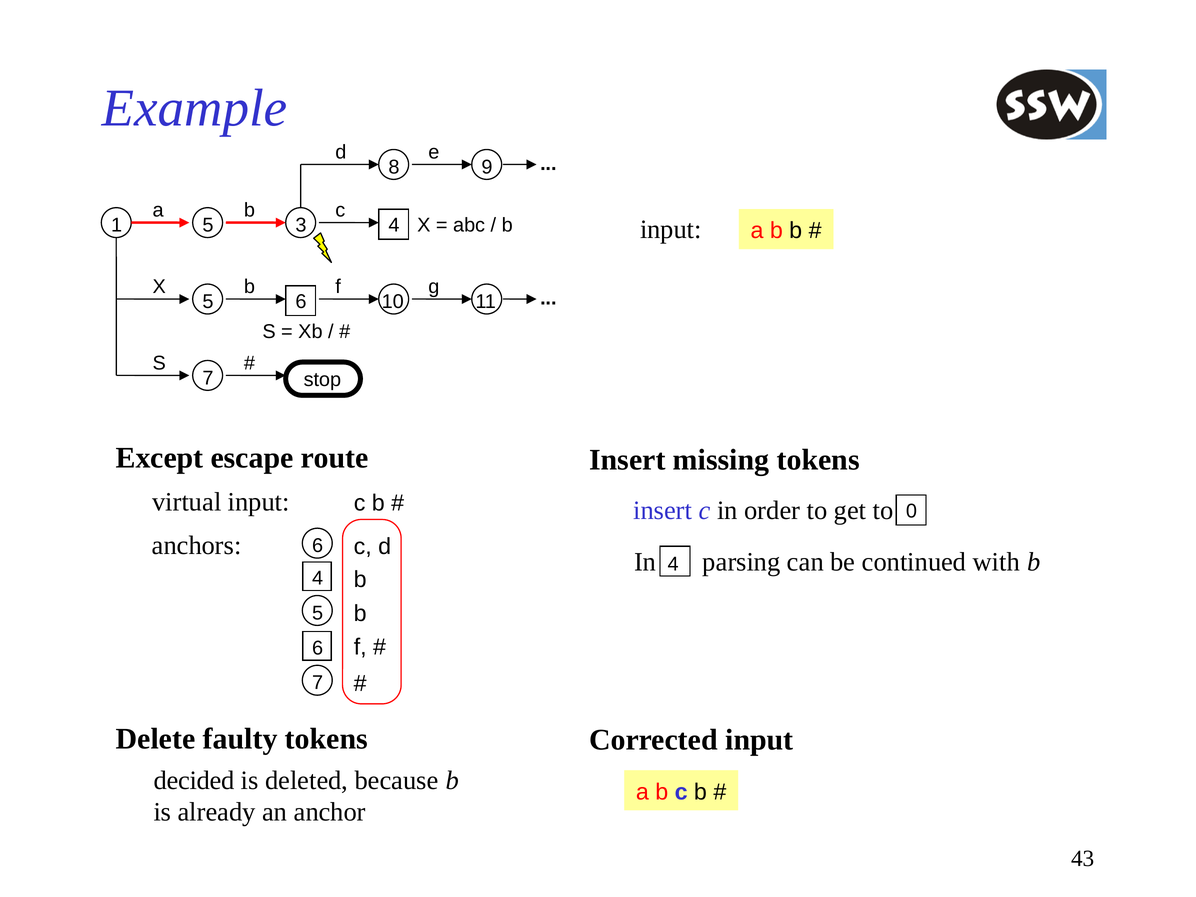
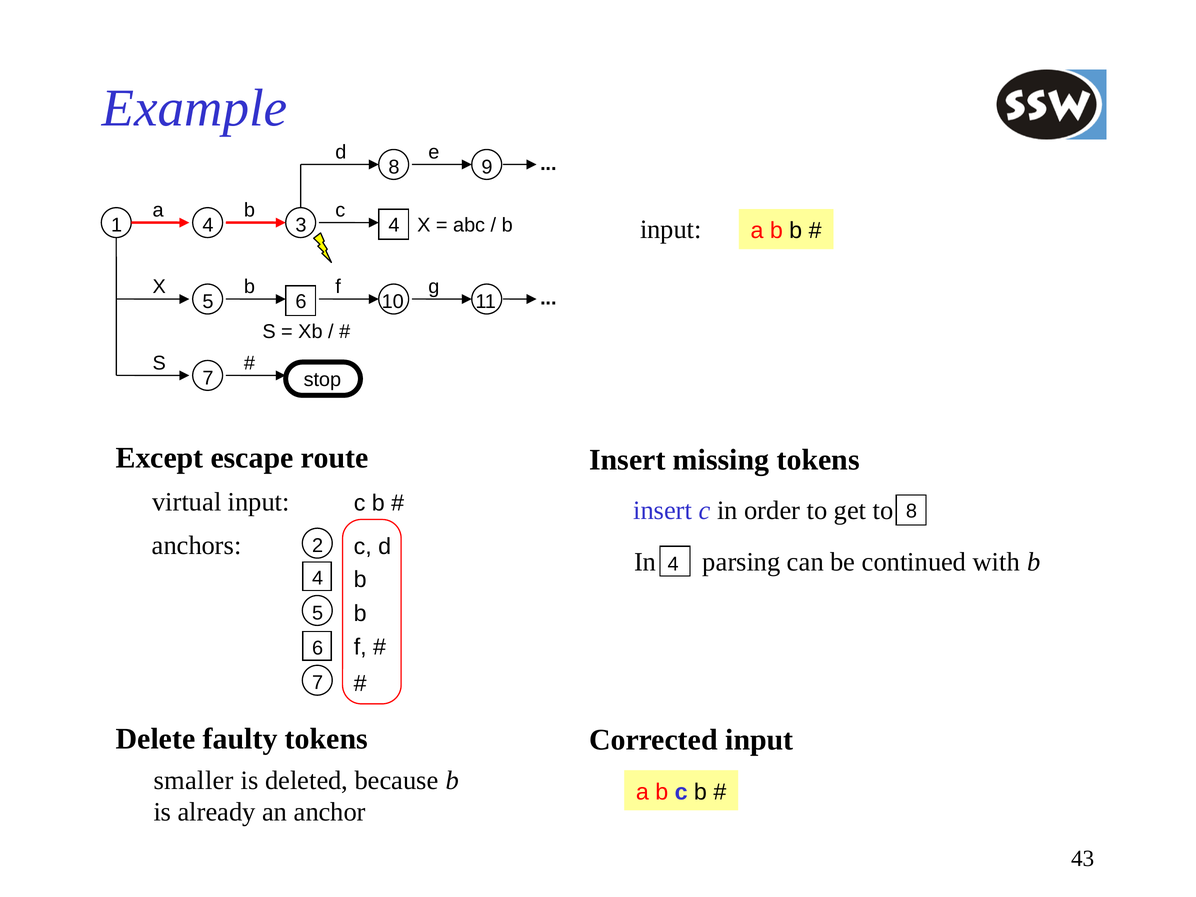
1 5: 5 -> 4
to 0: 0 -> 8
anchors 6: 6 -> 2
decided: decided -> smaller
